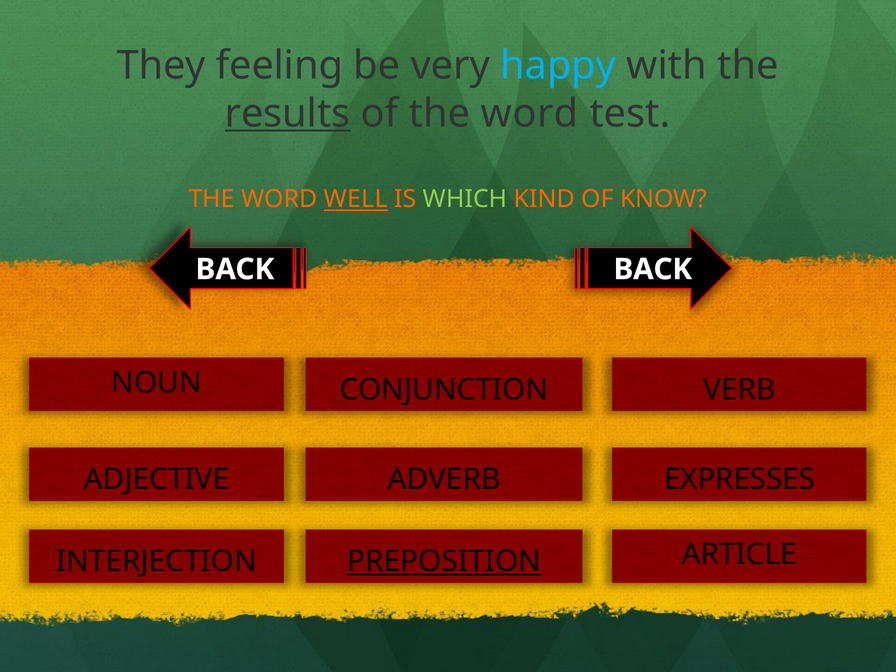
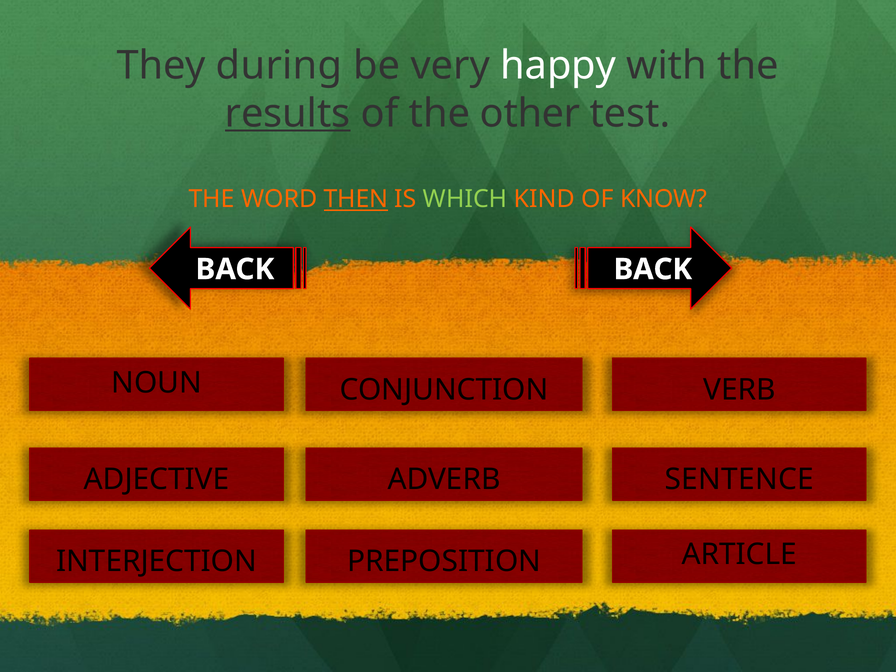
feeling: feeling -> during
happy colour: light blue -> white
of the word: word -> other
WELL: WELL -> THEN
EXPRESSES: EXPRESSES -> SENTENCE
PREPOSITION underline: present -> none
